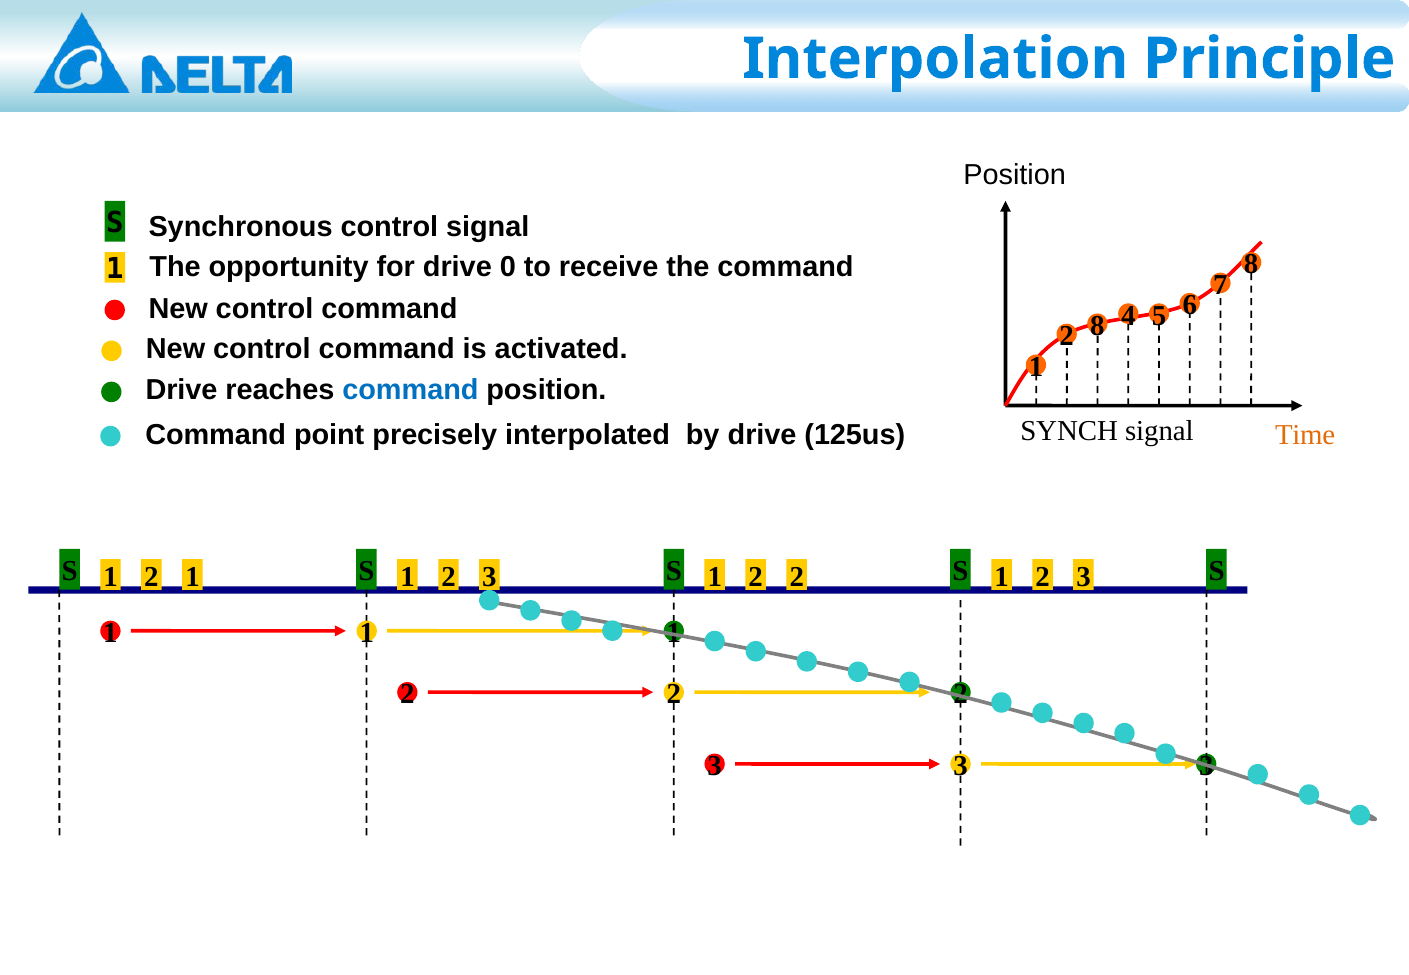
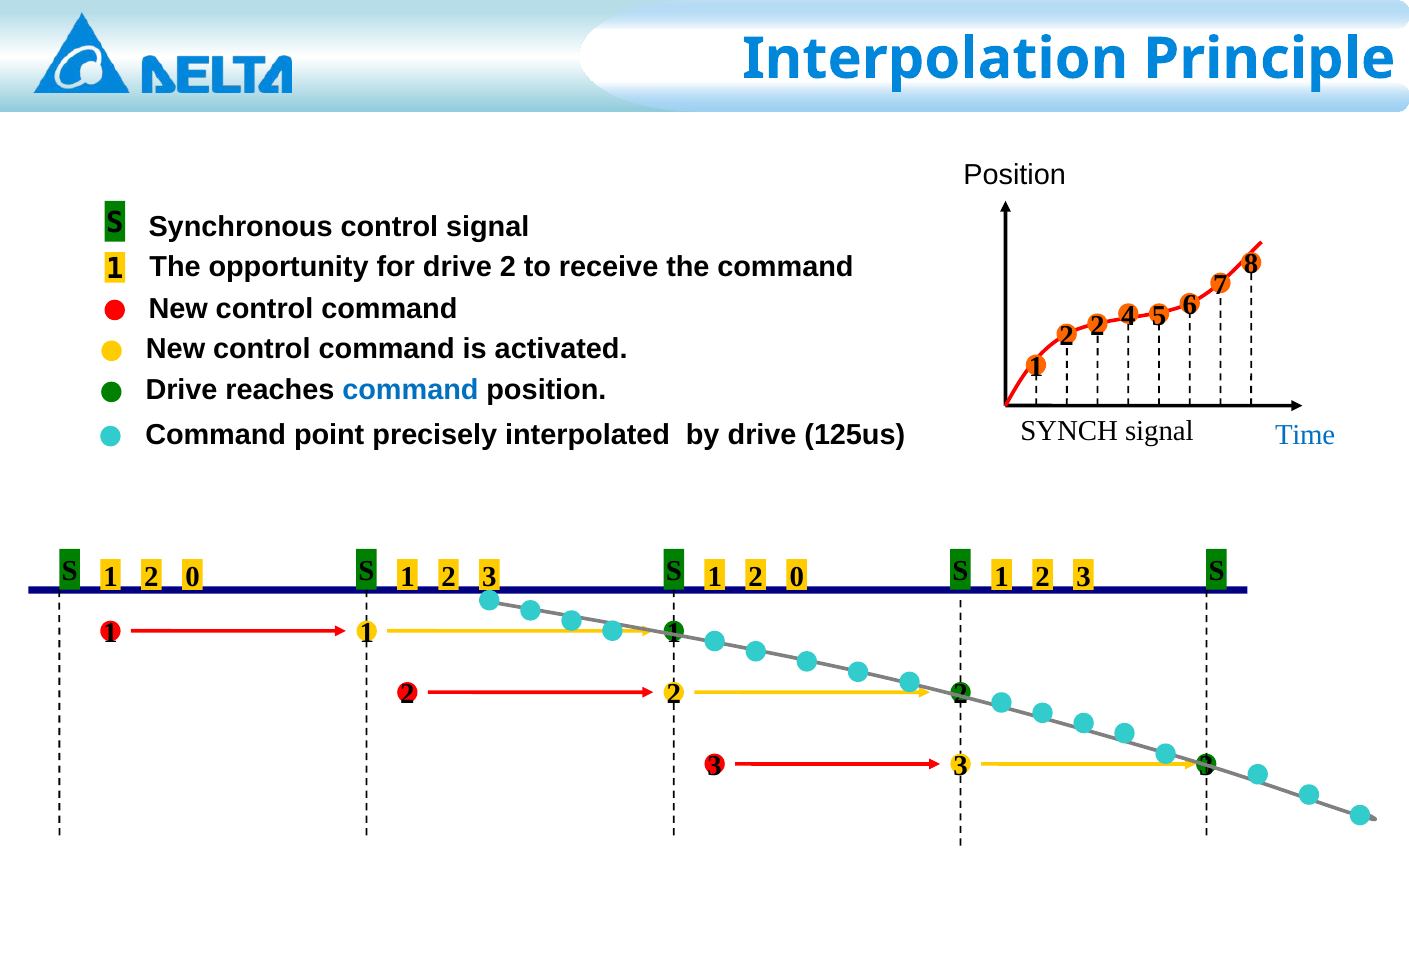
drive 0: 0 -> 2
2 8: 8 -> 2
Time colour: orange -> blue
1 at (193, 577): 1 -> 0
2 1 2: 2 -> 0
